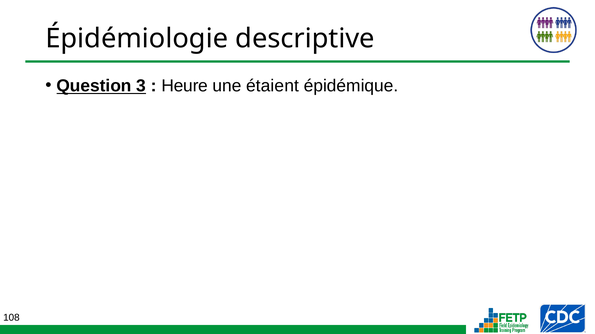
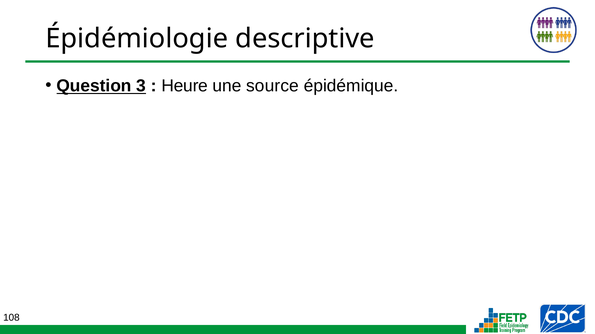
étaient: étaient -> source
